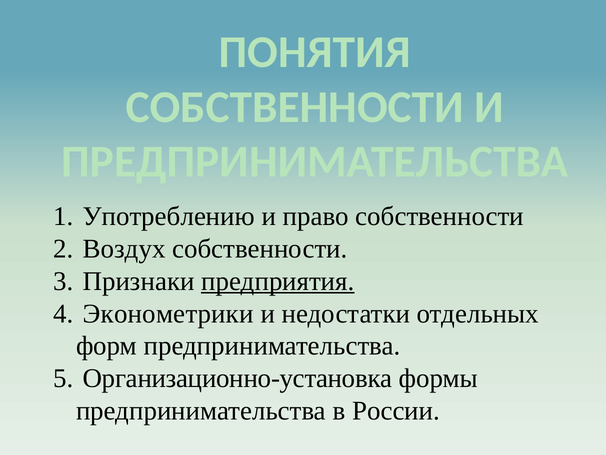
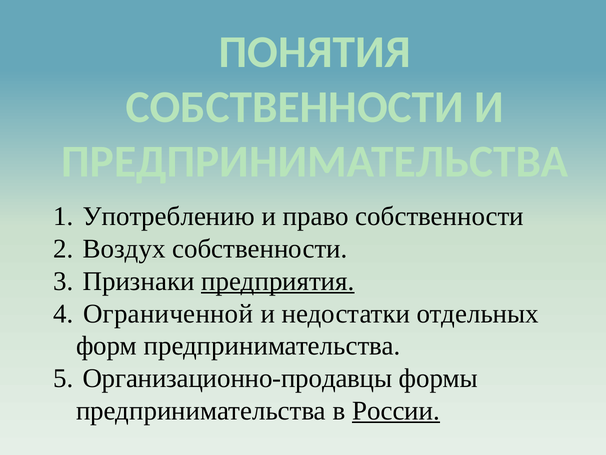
Эконометрики: Эконометрики -> Ограниченной
Организационно-установка: Организационно-установка -> Организационно-продавцы
России underline: none -> present
